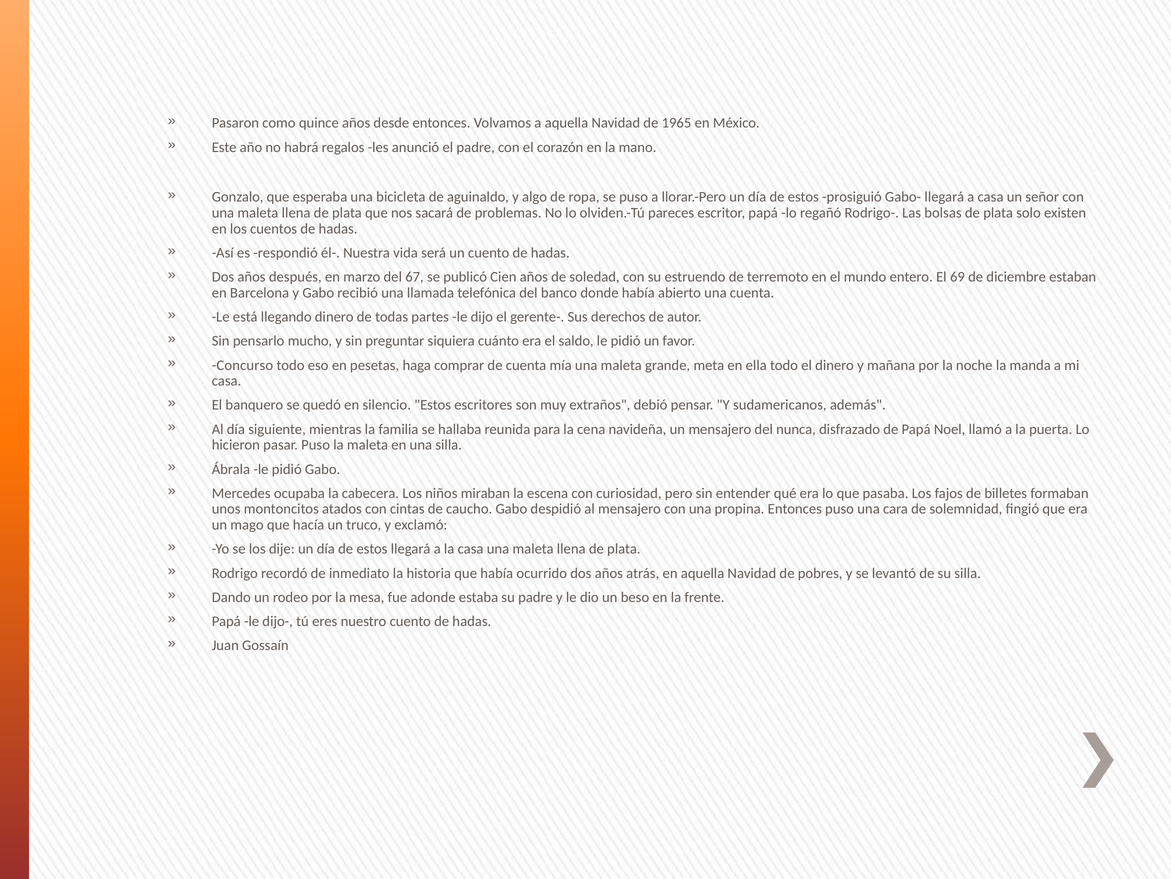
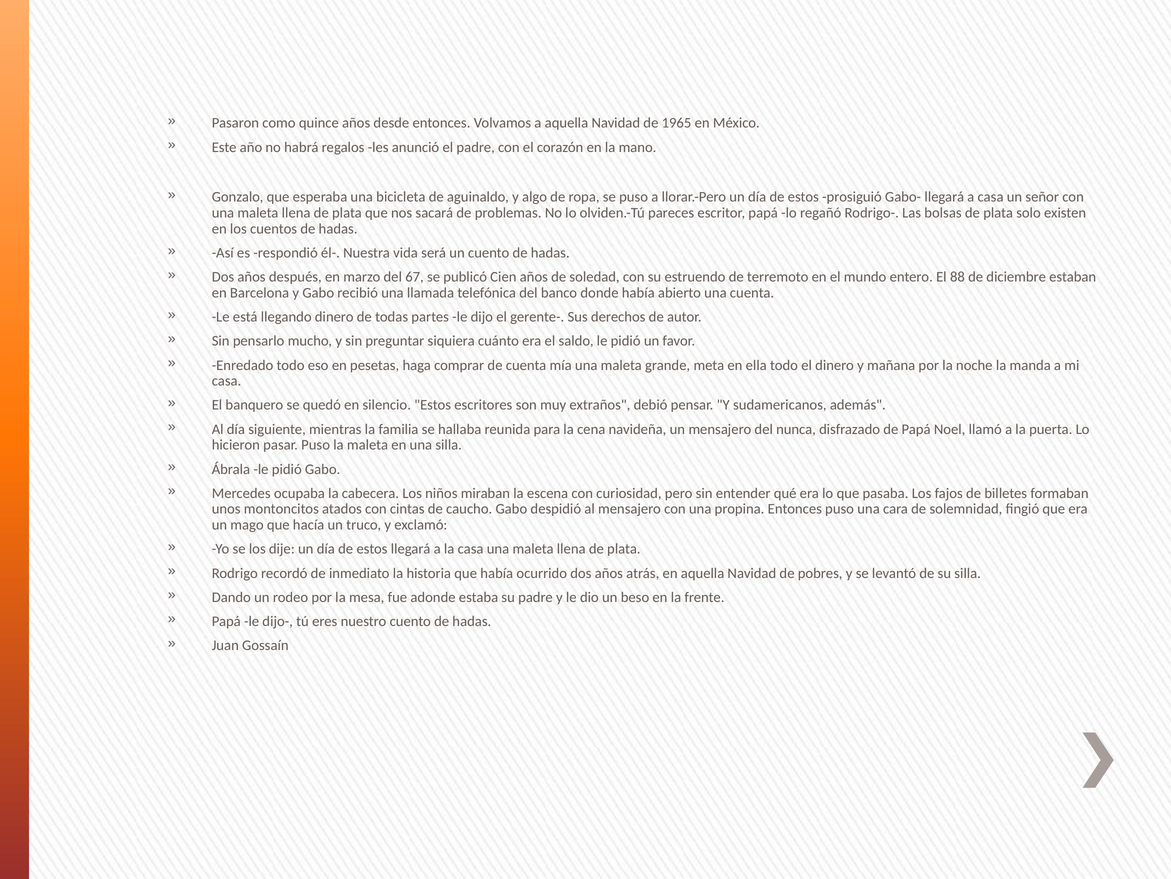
69: 69 -> 88
Concurso: Concurso -> Enredado
